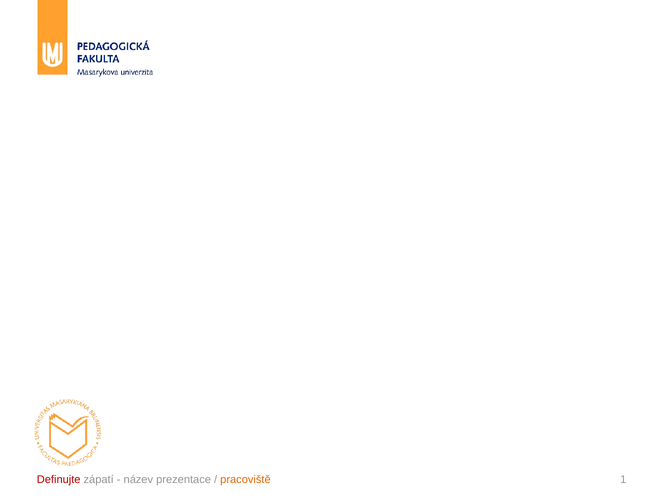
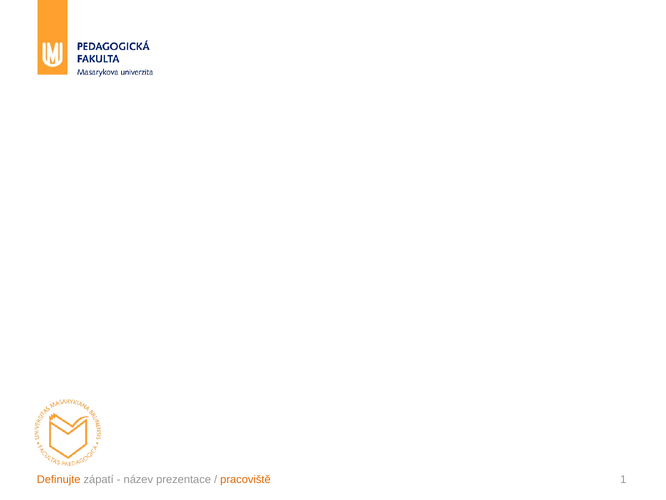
Definujte colour: red -> orange
